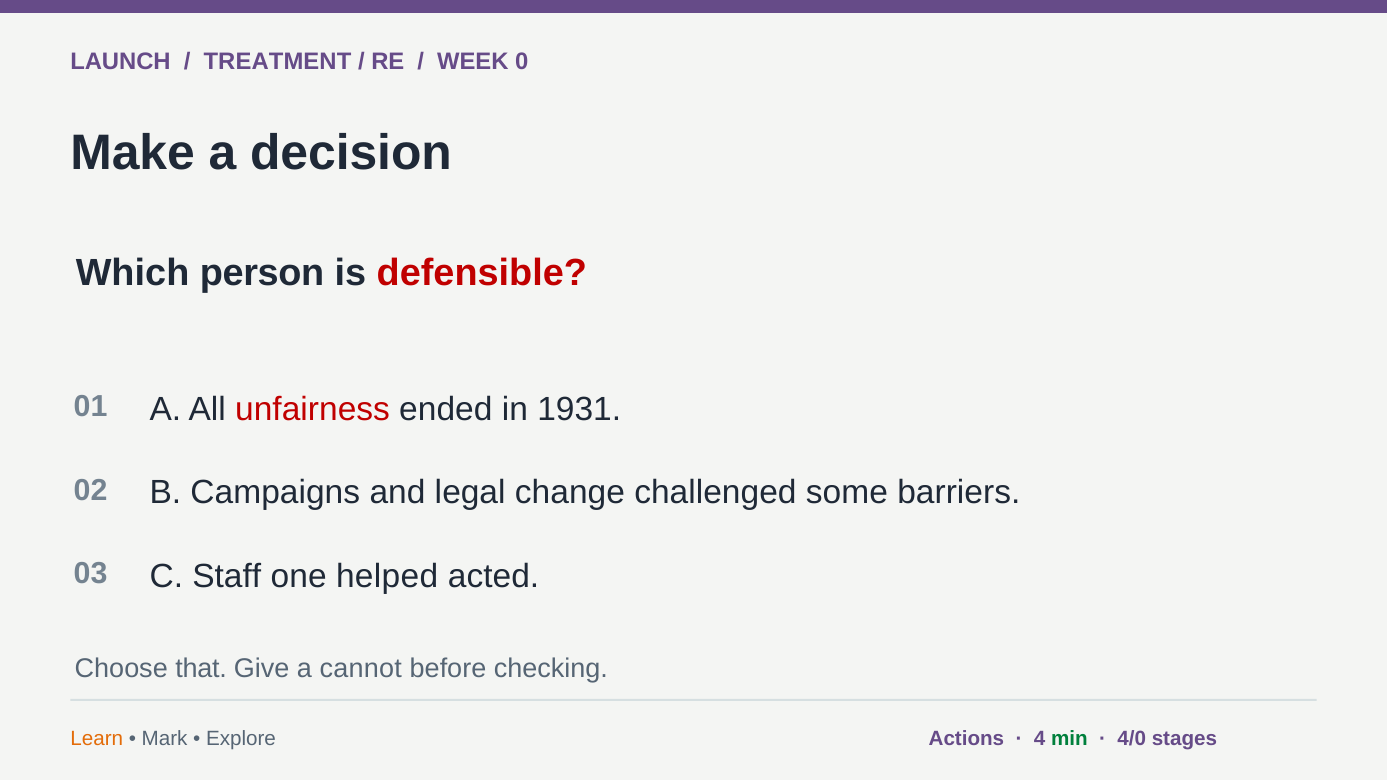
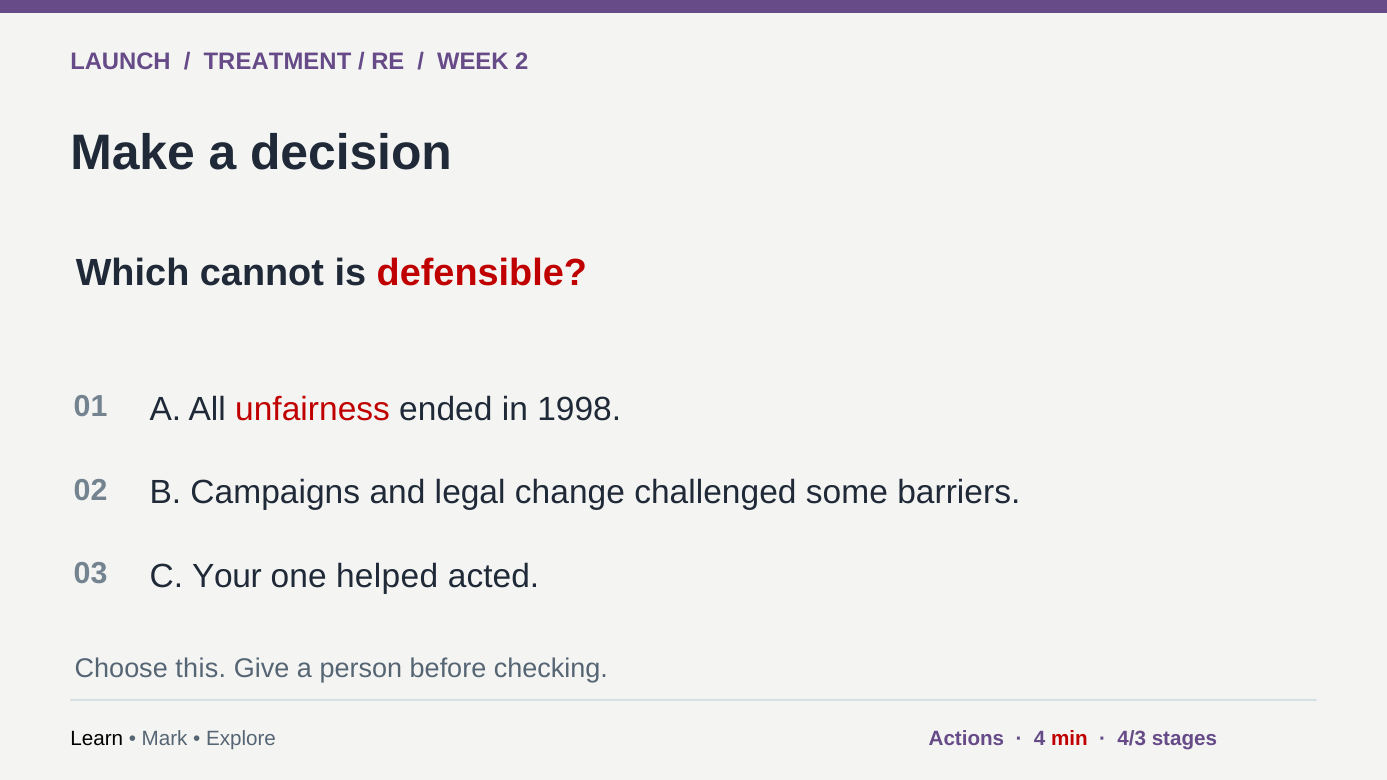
0: 0 -> 2
person: person -> cannot
1931: 1931 -> 1998
Staff: Staff -> Your
that: that -> this
cannot: cannot -> person
Learn colour: orange -> black
min colour: green -> red
4/0: 4/0 -> 4/3
